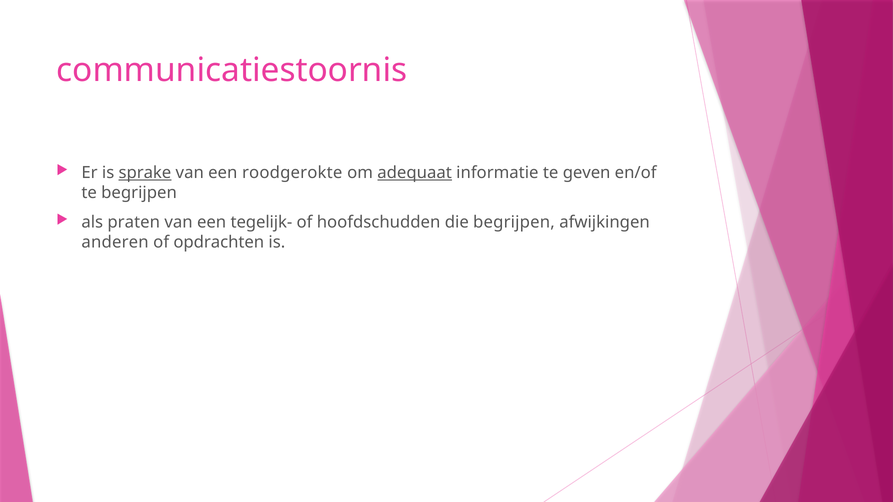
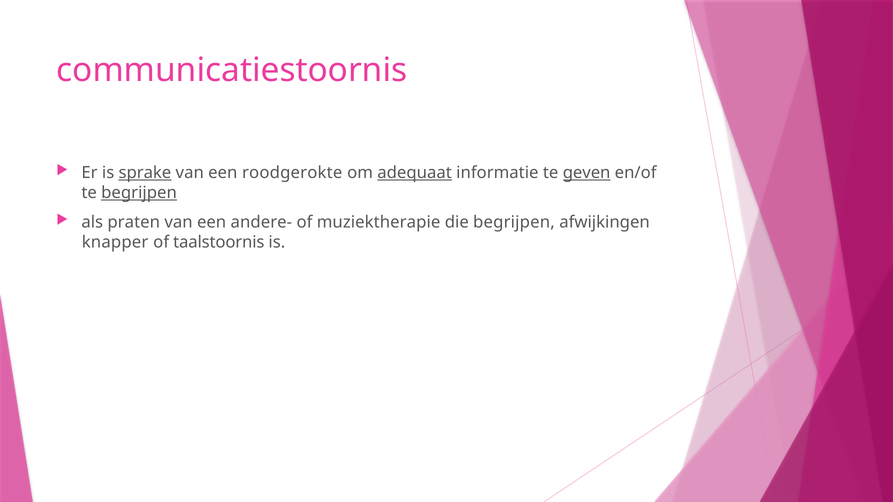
geven underline: none -> present
begrijpen at (139, 193) underline: none -> present
tegelijk-: tegelijk- -> andere-
hoofdschudden: hoofdschudden -> muziektherapie
anderen: anderen -> knapper
opdrachten: opdrachten -> taalstoornis
